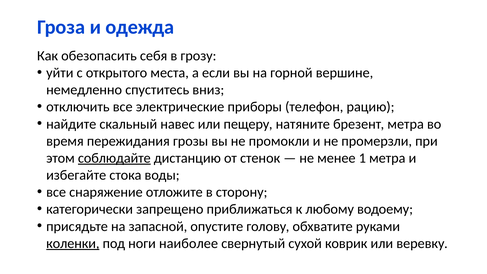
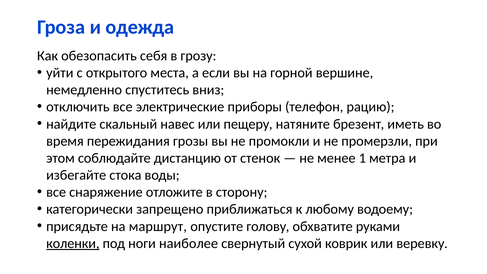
брезент метра: метра -> иметь
соблюдайте underline: present -> none
запасной: запасной -> маршрут
